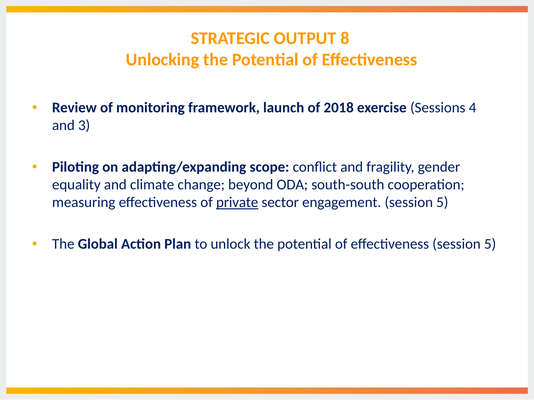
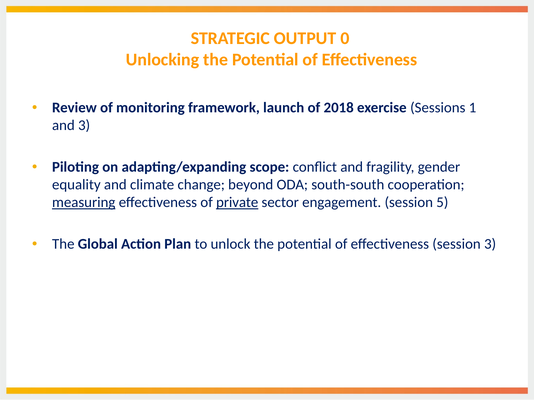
8: 8 -> 0
4: 4 -> 1
measuring underline: none -> present
effectiveness session 5: 5 -> 3
